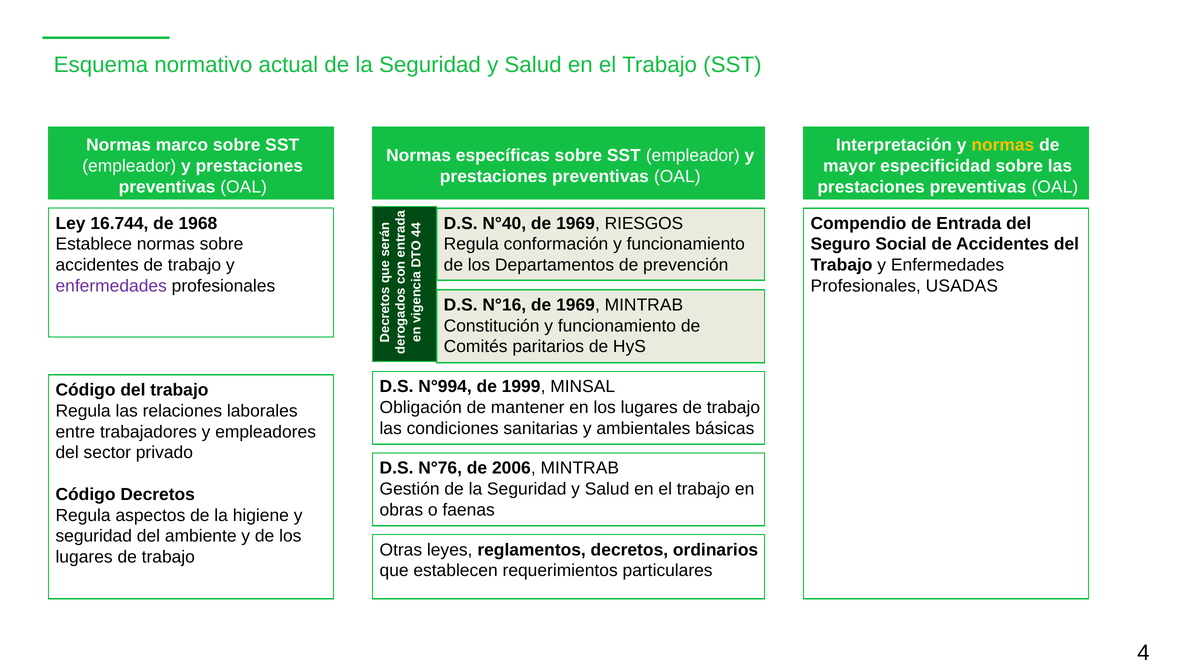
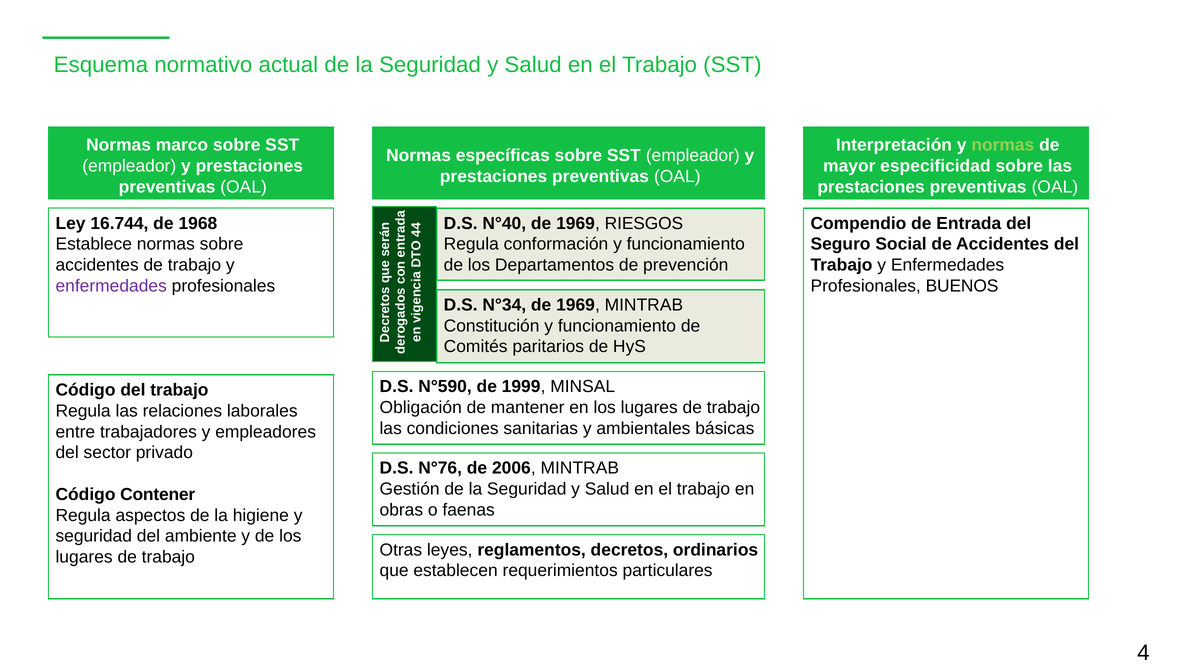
normas at (1003, 145) colour: yellow -> light green
USADAS: USADAS -> BUENOS
N°16: N°16 -> N°34
N°994: N°994 -> N°590
Código Decretos: Decretos -> Contener
